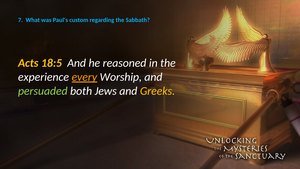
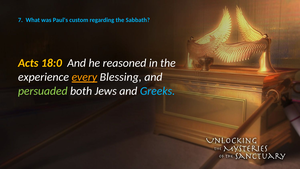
18:5: 18:5 -> 18:0
Worship: Worship -> Blessing
Greeks colour: yellow -> light blue
